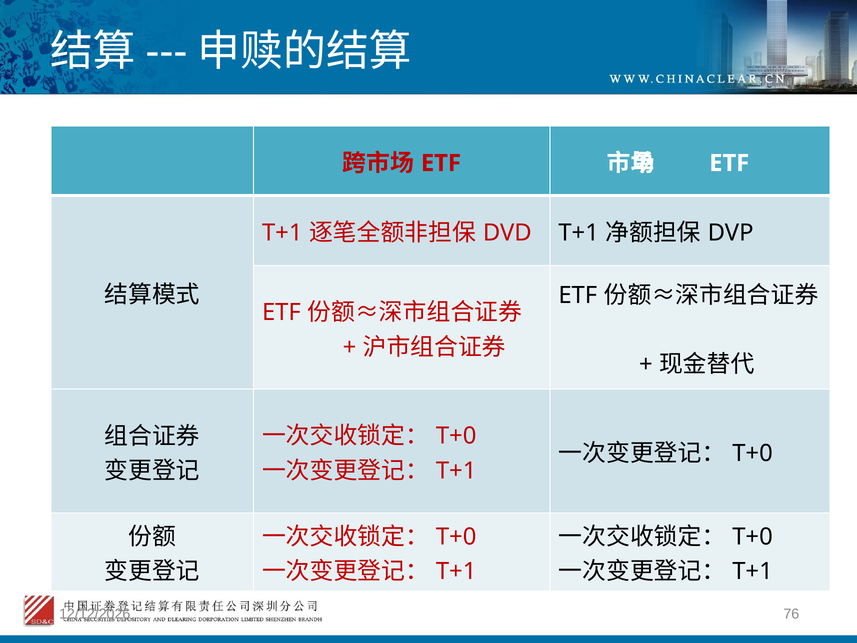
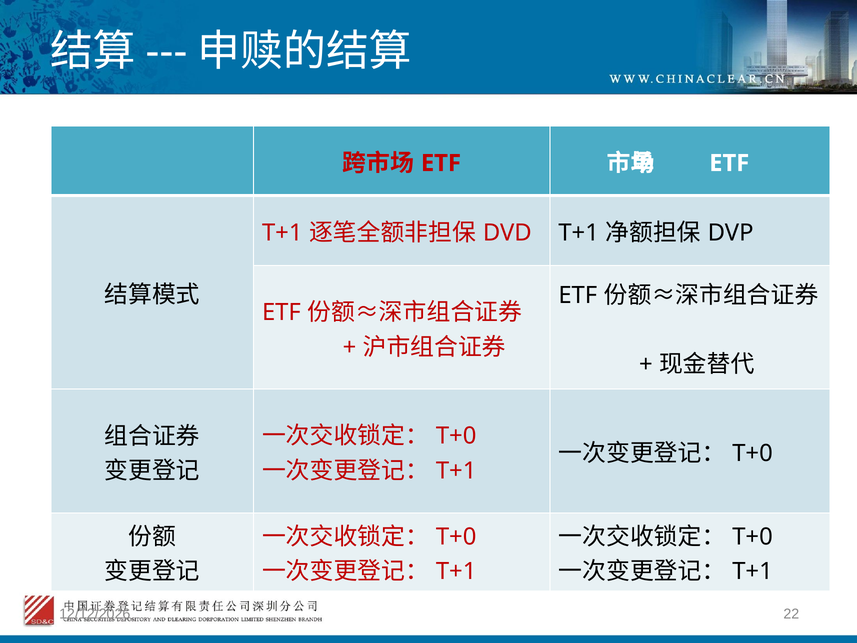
76: 76 -> 22
